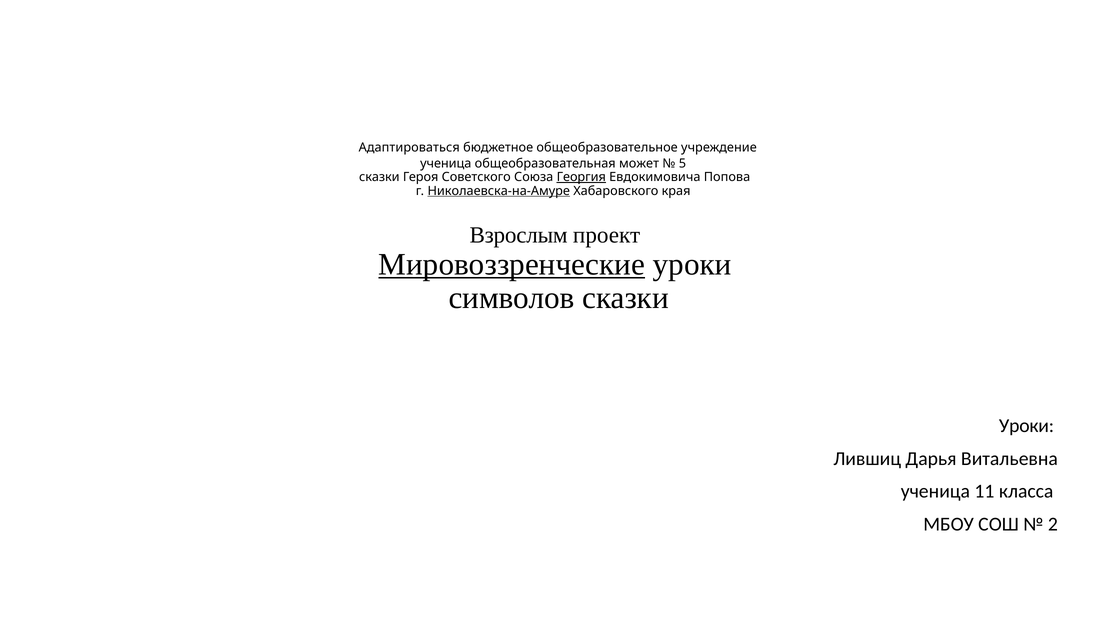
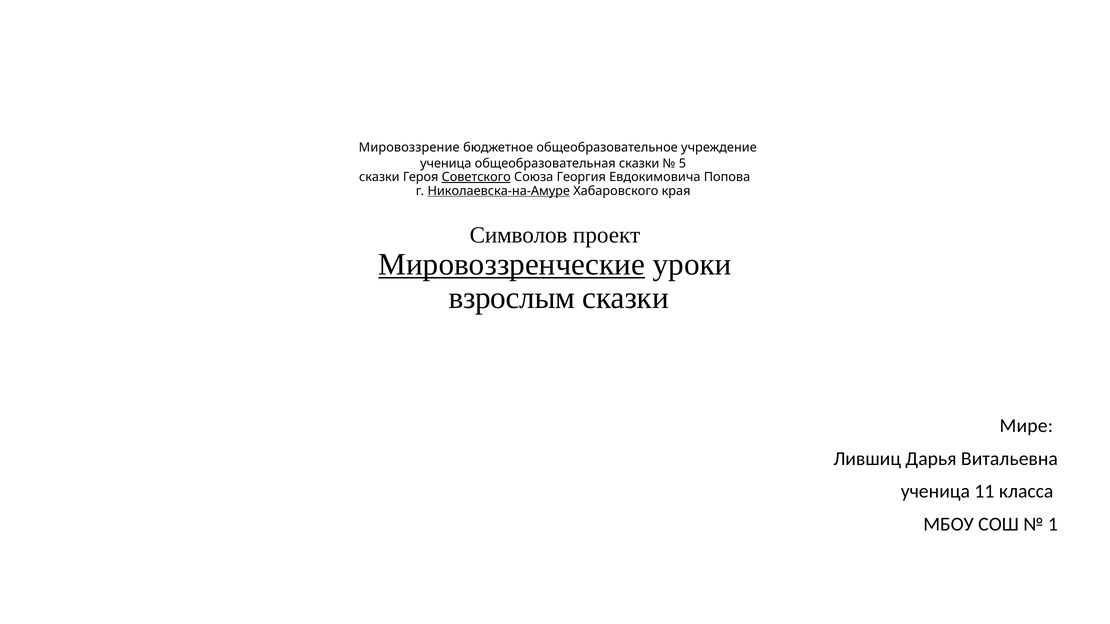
Адаптироваться: Адаптироваться -> Мировоззрение
общеобразовательная может: может -> сказки
Советского underline: none -> present
Георгия underline: present -> none
Взрослым: Взрослым -> Символов
символов: символов -> взрослым
Уроки at (1027, 426): Уроки -> Мире
2: 2 -> 1
